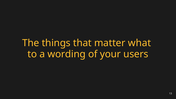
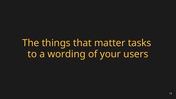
what: what -> tasks
